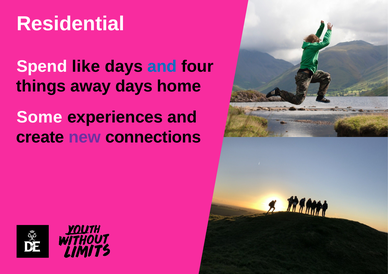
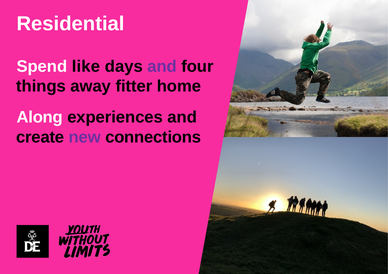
and at (162, 66) colour: blue -> purple
away days: days -> fitter
Some: Some -> Along
